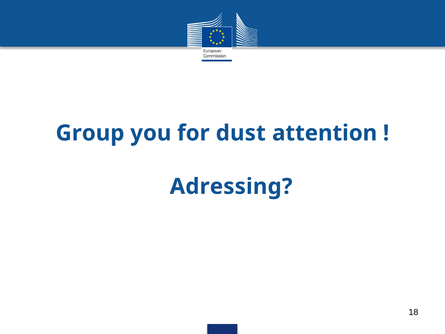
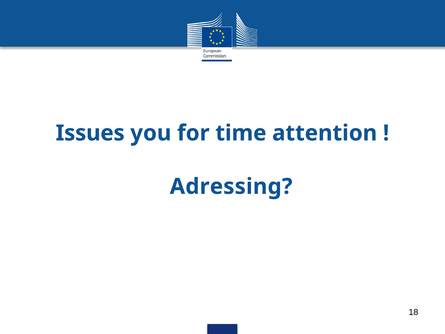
Group: Group -> Issues
dust: dust -> time
